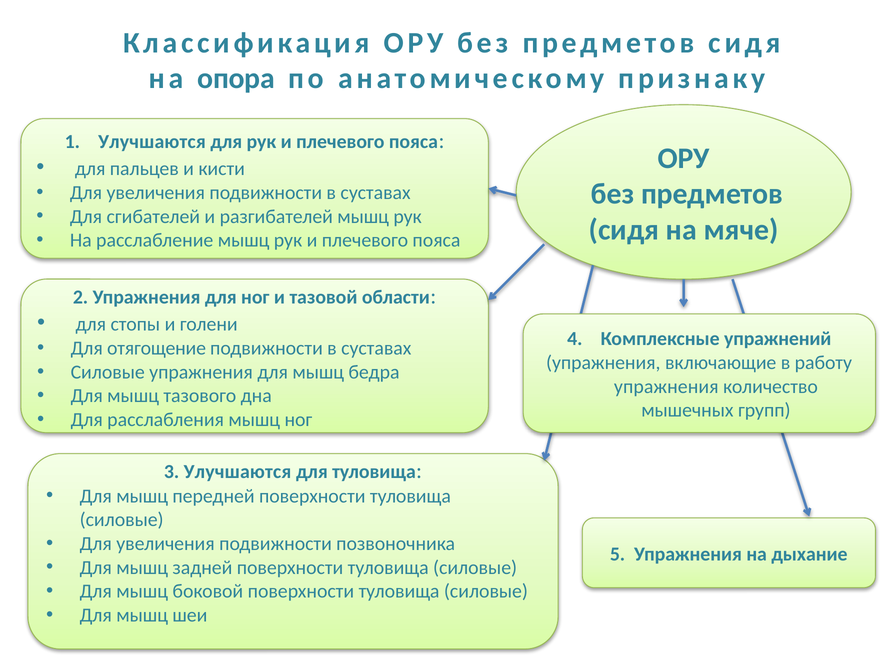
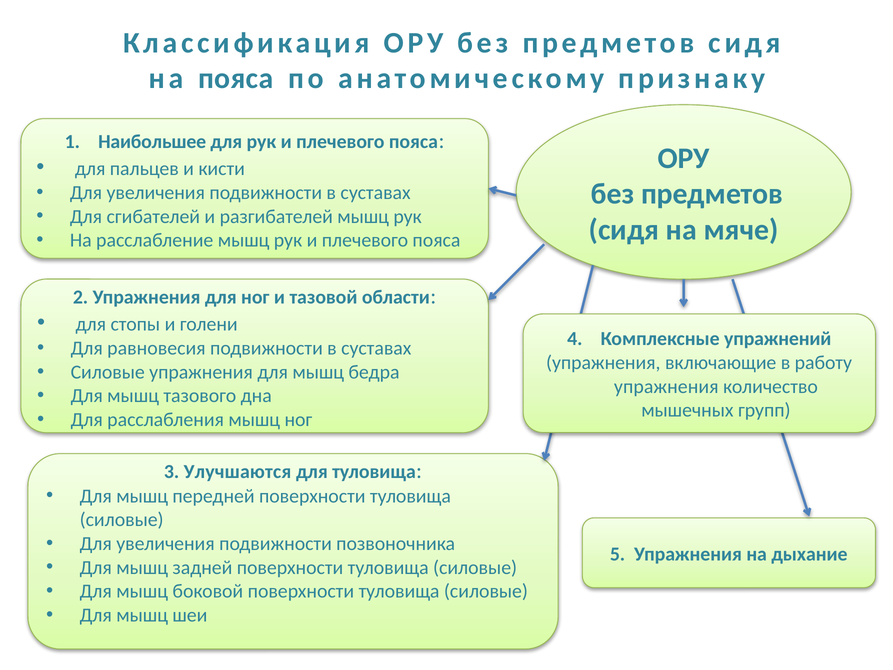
на опора: опора -> пояса
Улучшаются at (152, 142): Улучшаются -> Наибольшее
отягощение: отягощение -> равновесия
